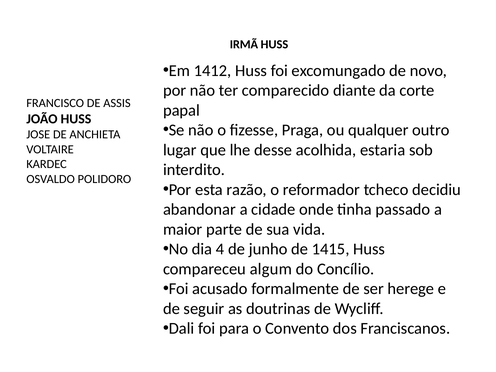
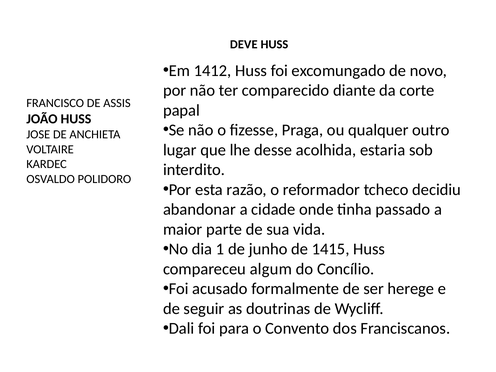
IRMÃ: IRMÃ -> DEVE
4: 4 -> 1
